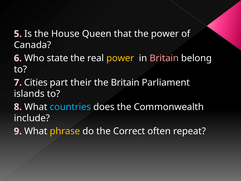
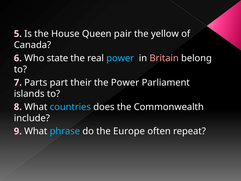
that: that -> pair
the power: power -> yellow
power at (120, 58) colour: yellow -> light blue
Cities: Cities -> Parts
the Britain: Britain -> Power
phrase colour: yellow -> light blue
Correct: Correct -> Europe
